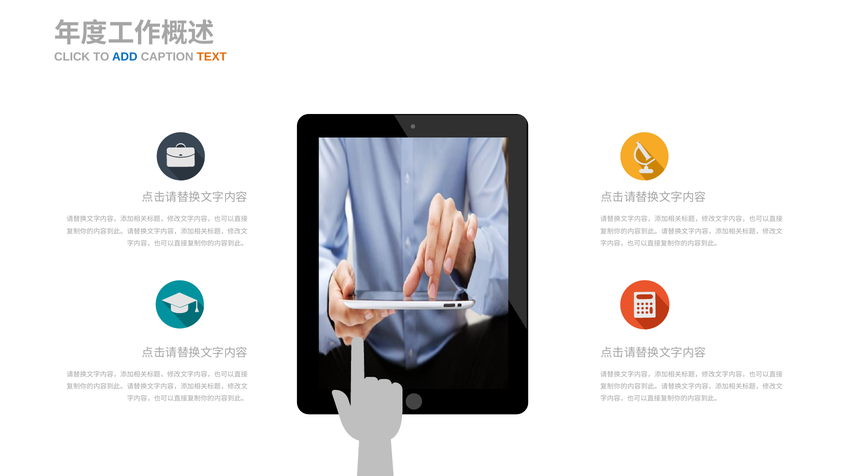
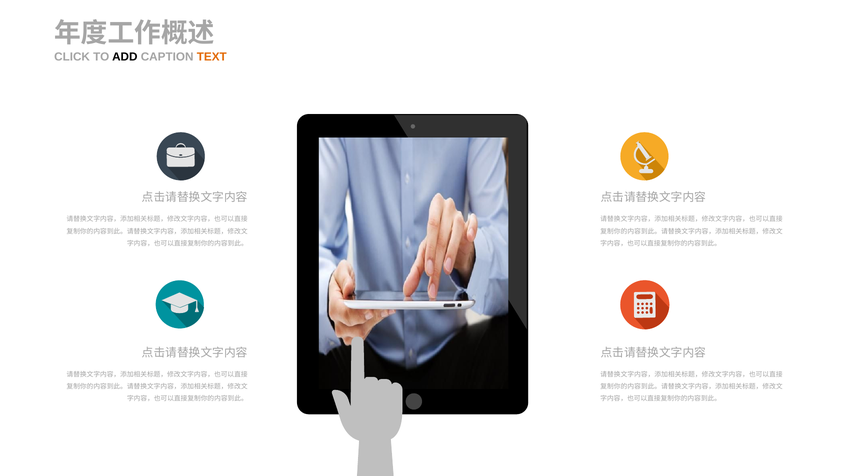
ADD colour: blue -> black
